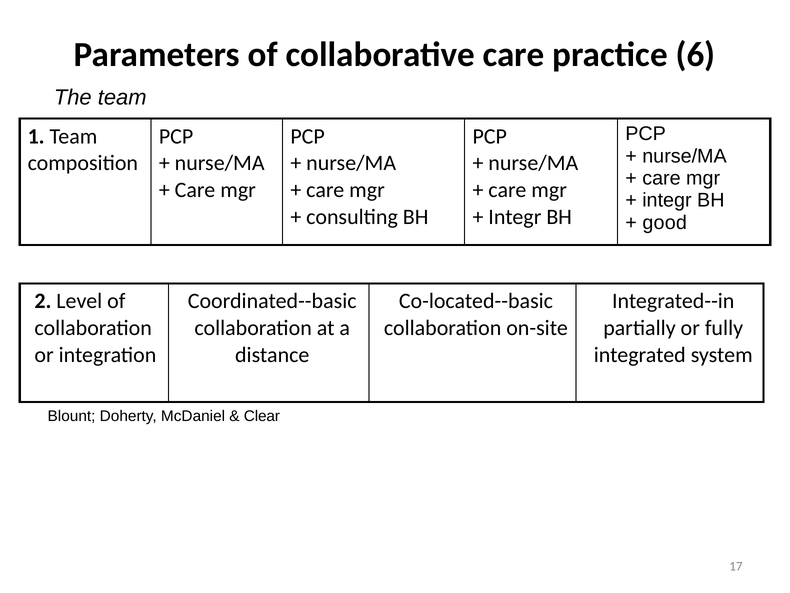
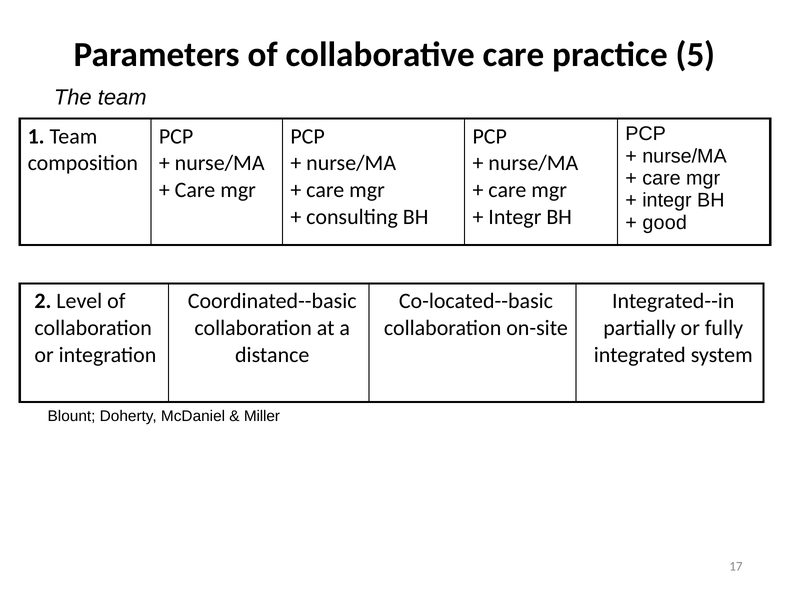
6: 6 -> 5
Clear: Clear -> Miller
